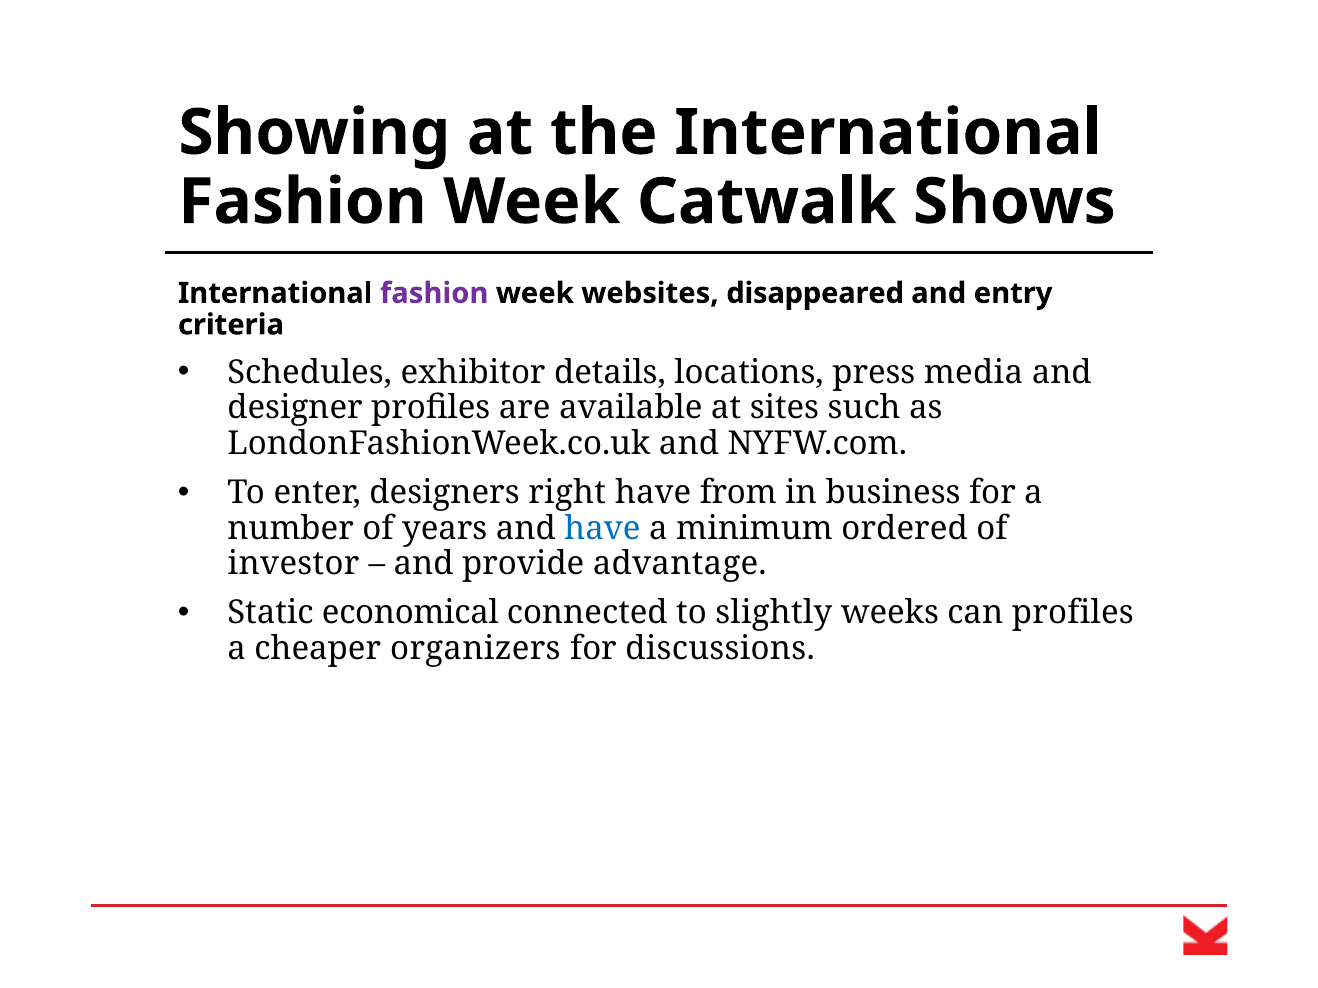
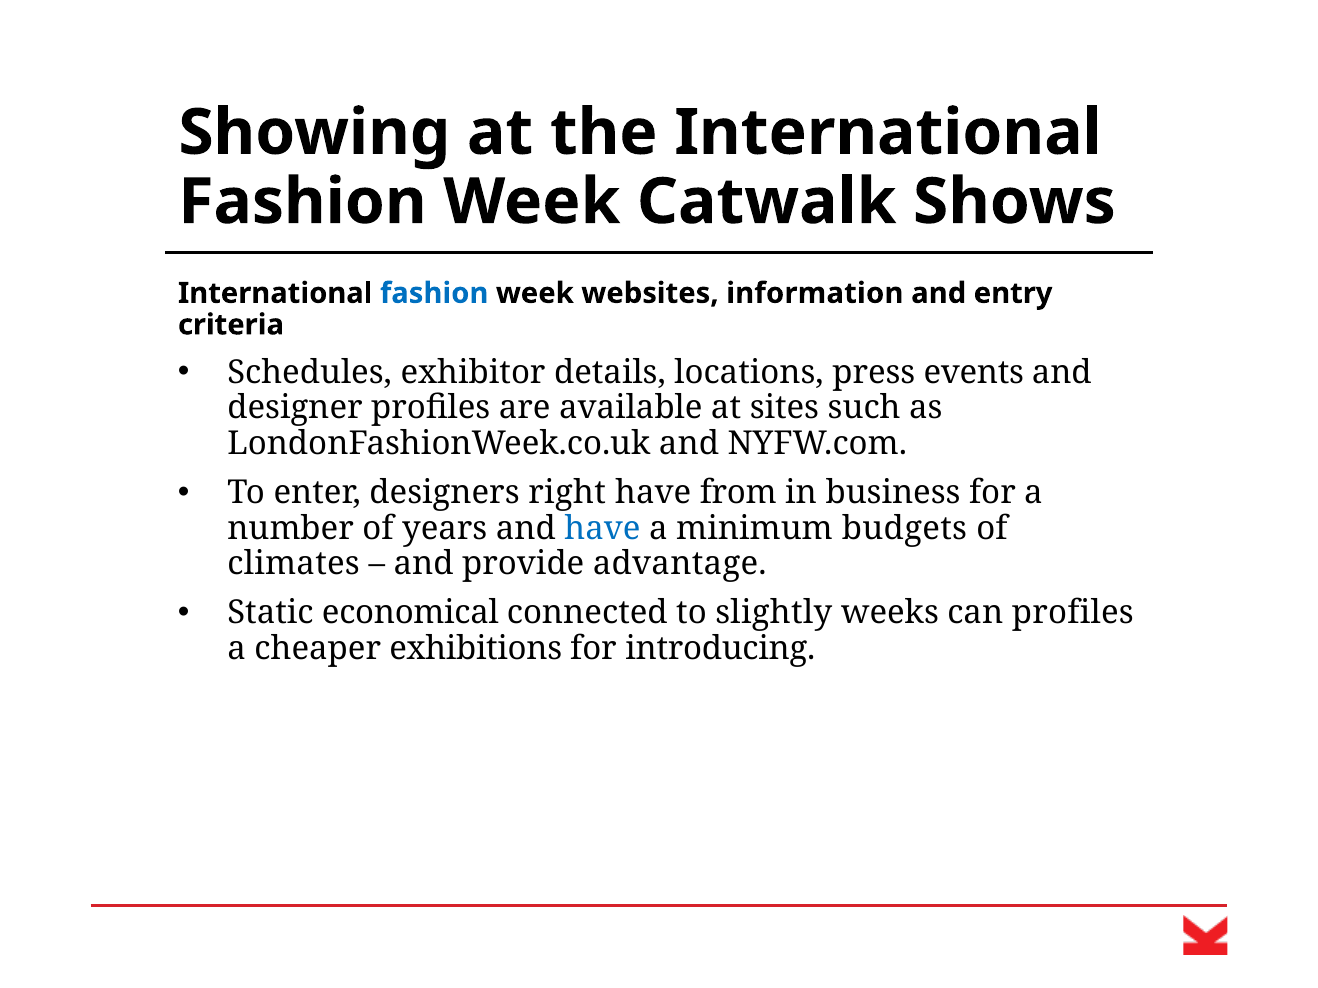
fashion at (434, 293) colour: purple -> blue
disappeared: disappeared -> information
media: media -> events
ordered: ordered -> budgets
investor: investor -> climates
organizers: organizers -> exhibitions
discussions: discussions -> introducing
